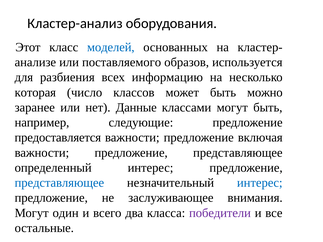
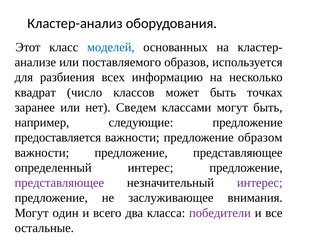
которая: которая -> квадрат
можно: можно -> точках
Данные: Данные -> Сведем
включая: включая -> образом
представляющее at (59, 183) colour: blue -> purple
интерес at (260, 183) colour: blue -> purple
